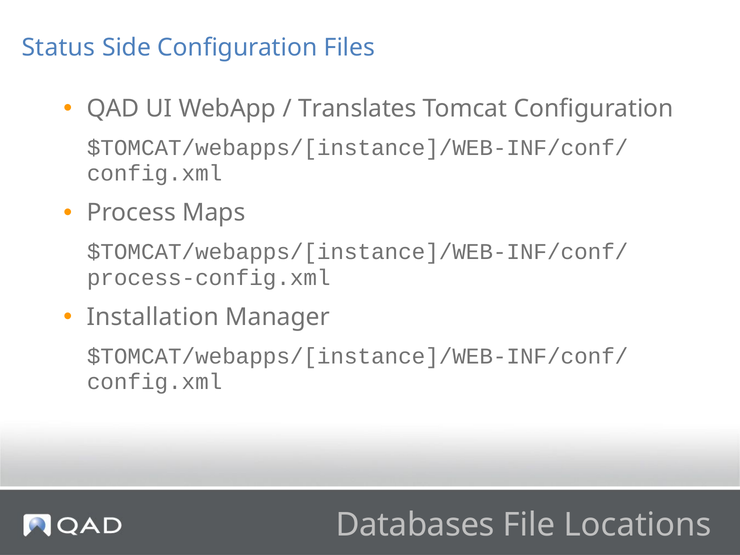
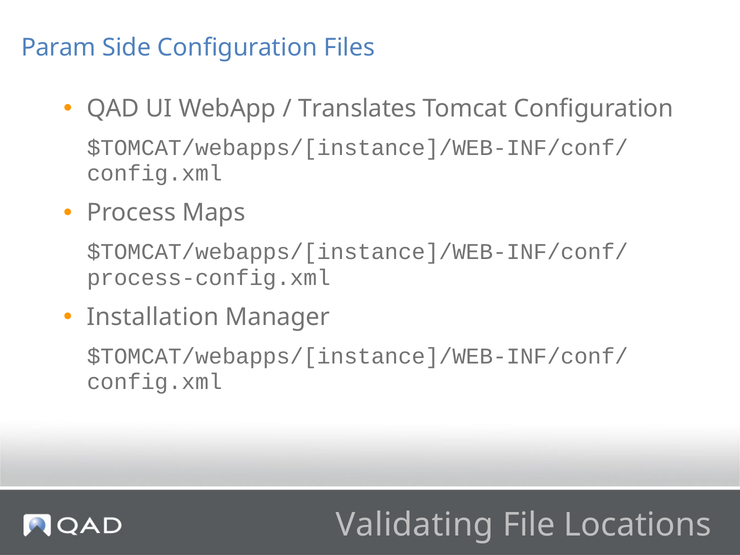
Status: Status -> Param
Databases: Databases -> Validating
